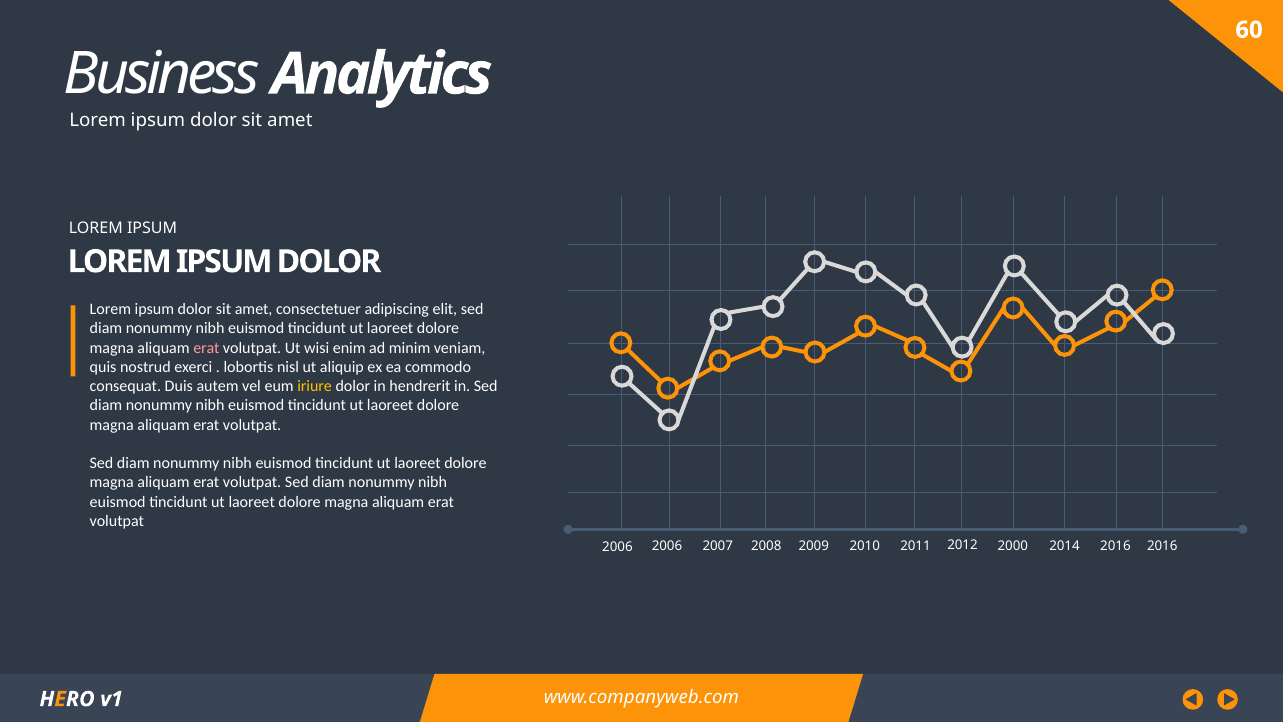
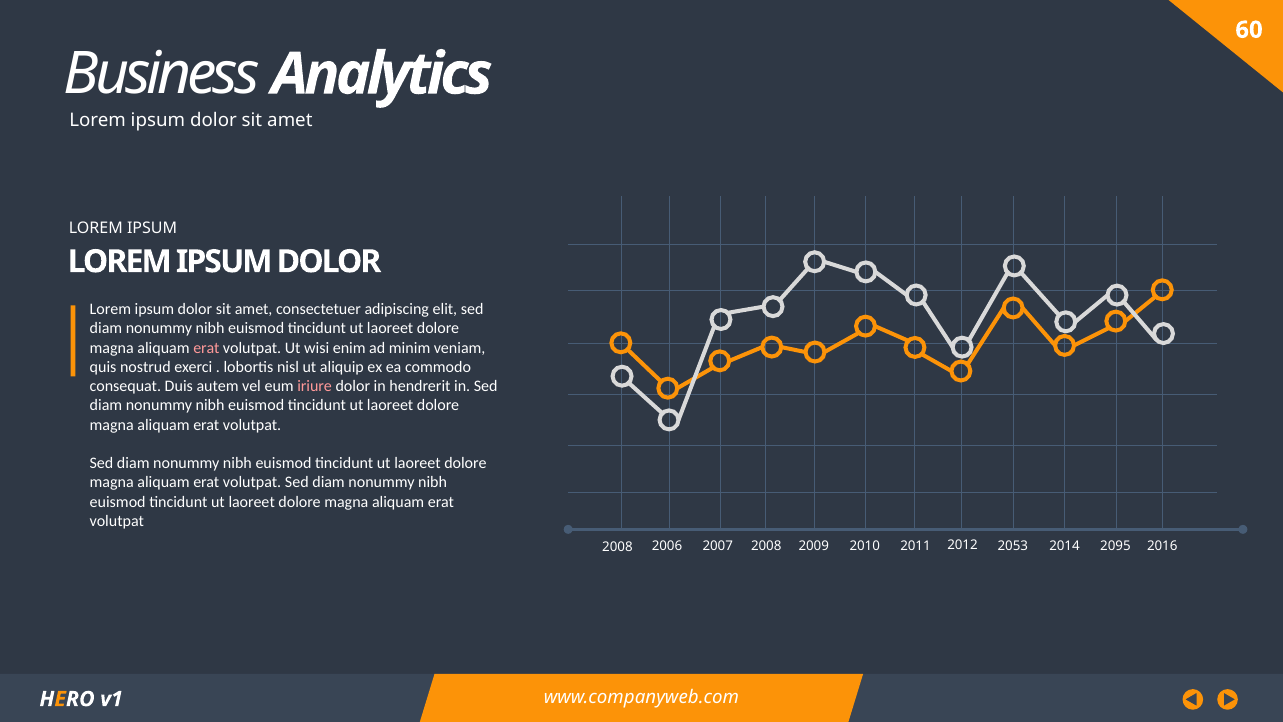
iriure colour: yellow -> pink
2016 at (1115, 546): 2016 -> 2095
2000: 2000 -> 2053
2006 at (617, 547): 2006 -> 2008
